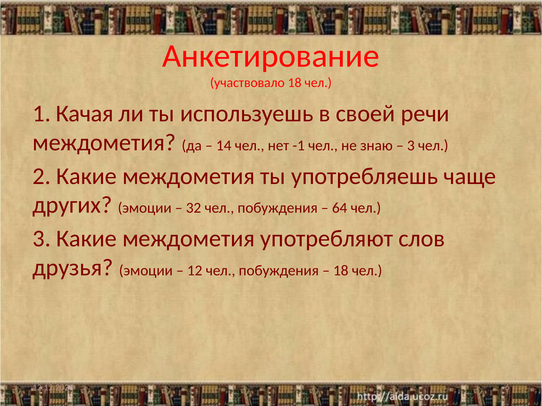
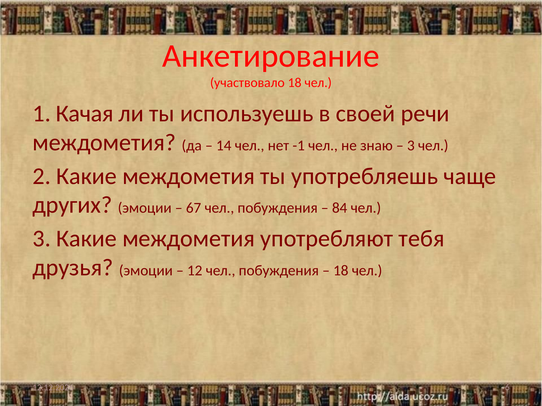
32: 32 -> 67
64: 64 -> 84
слов: слов -> тебя
